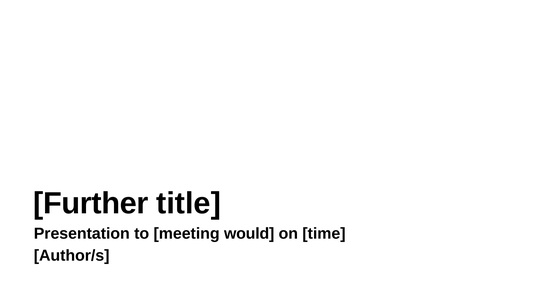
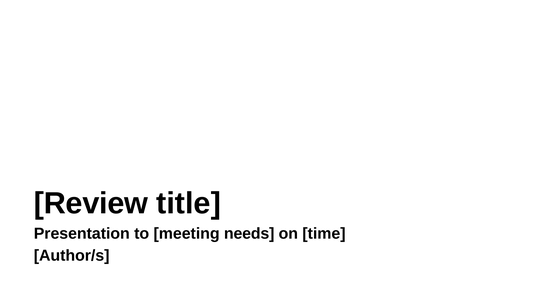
Further: Further -> Review
would: would -> needs
